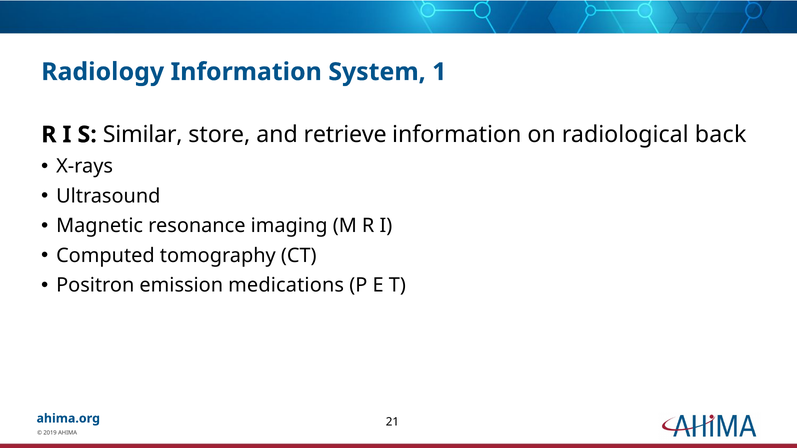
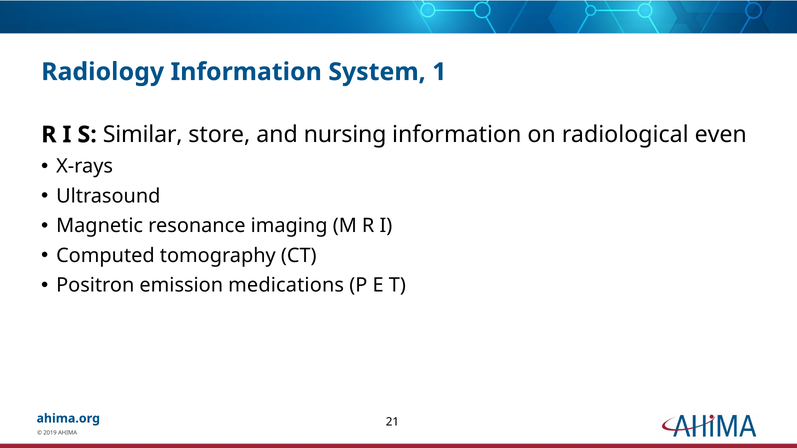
retrieve: retrieve -> nursing
back: back -> even
